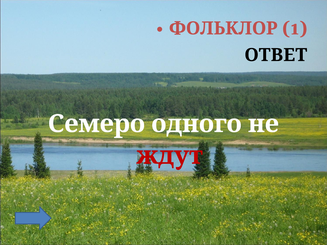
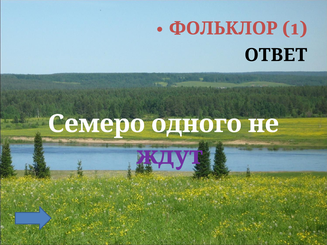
ждут colour: red -> purple
